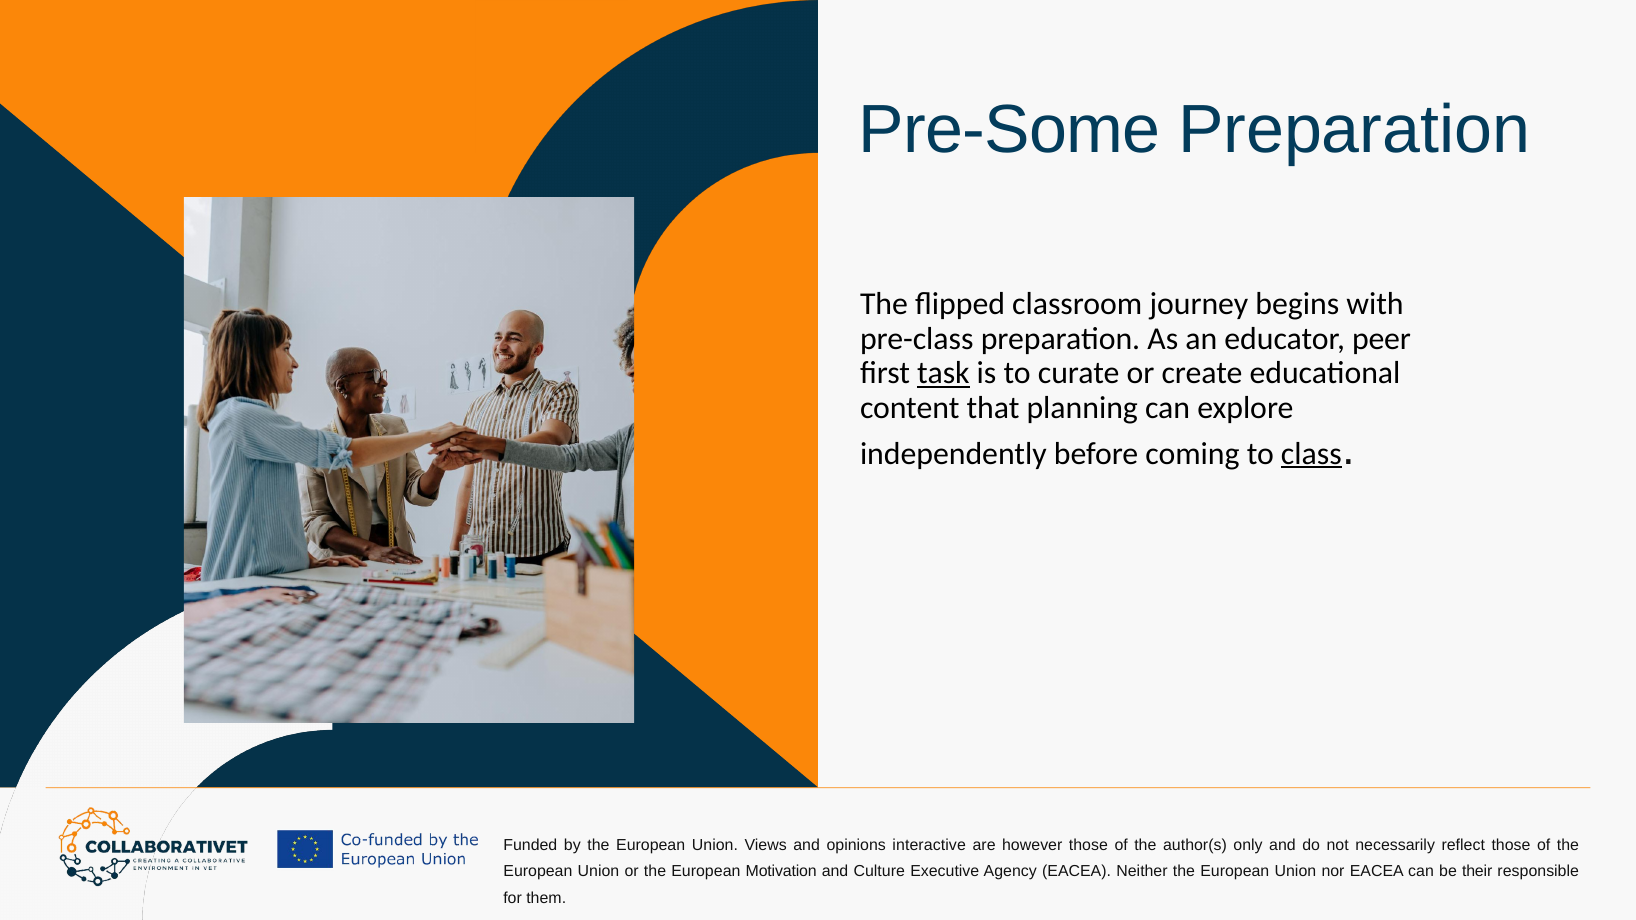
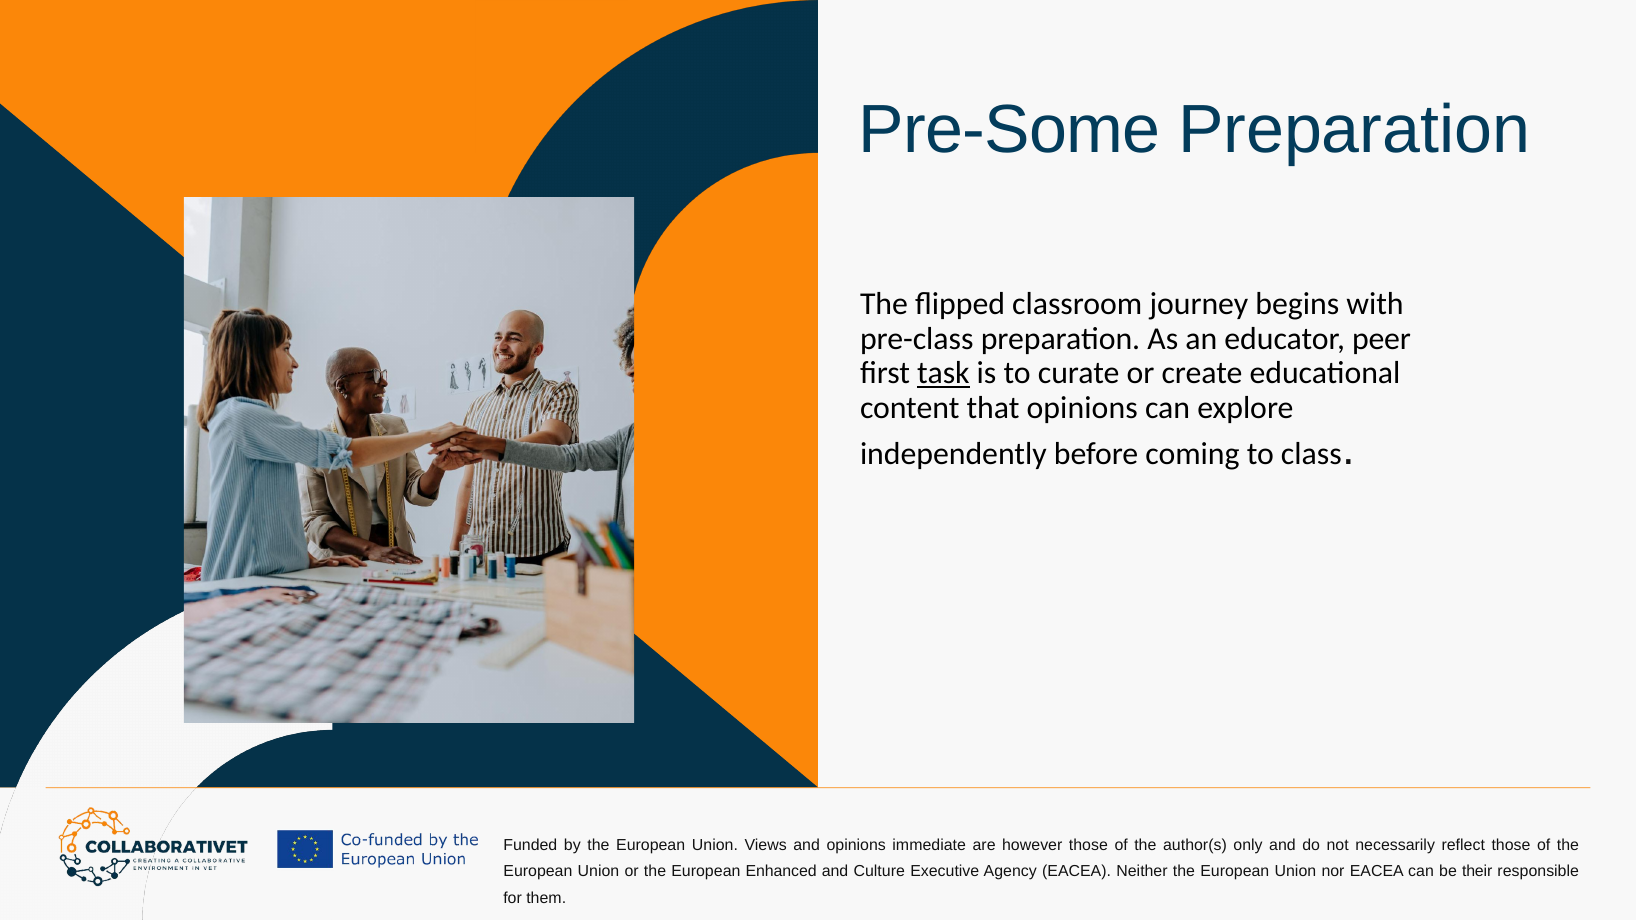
that planning: planning -> opinions
class underline: present -> none
interactive: interactive -> immediate
Motivation: Motivation -> Enhanced
